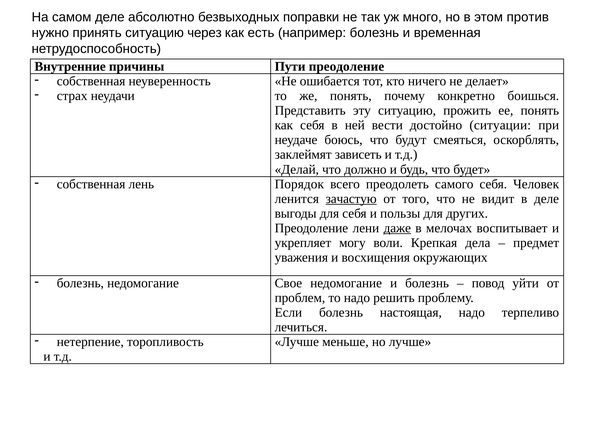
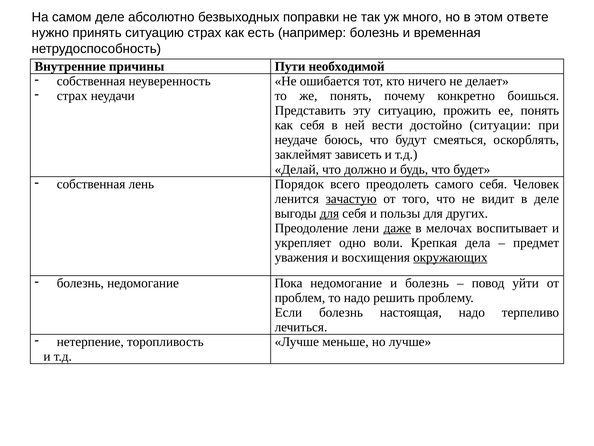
против: против -> ответе
ситуацию через: через -> страх
Пути преодоление: преодоление -> необходимой
для at (329, 213) underline: none -> present
могу: могу -> одно
окружающих underline: none -> present
Свое: Свое -> Пока
